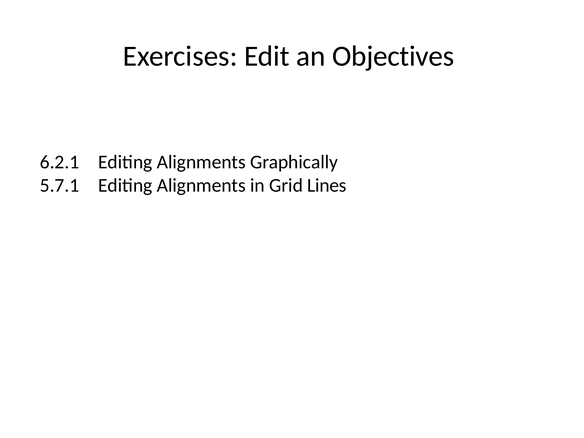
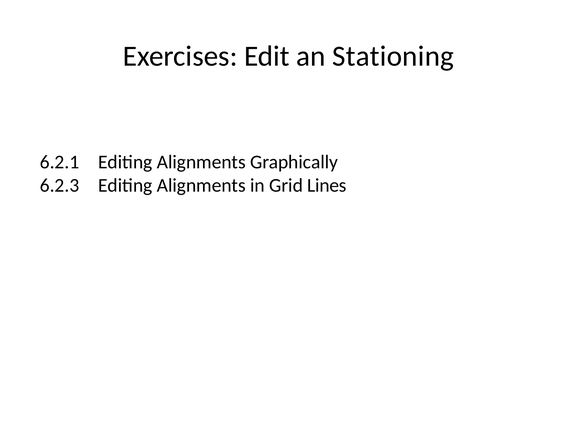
Objectives: Objectives -> Stationing
5.7.1: 5.7.1 -> 6.2.3
